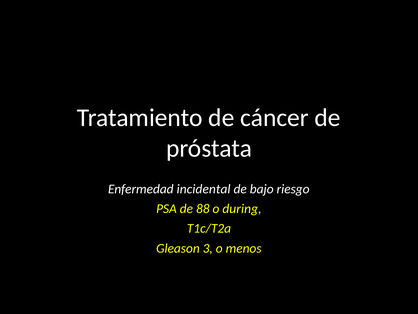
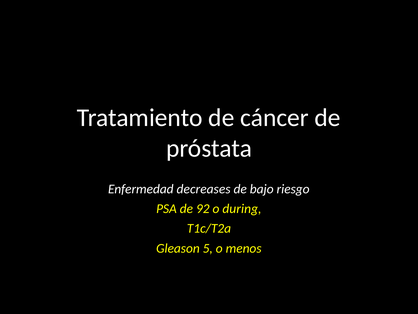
incidental: incidental -> decreases
88: 88 -> 92
3: 3 -> 5
